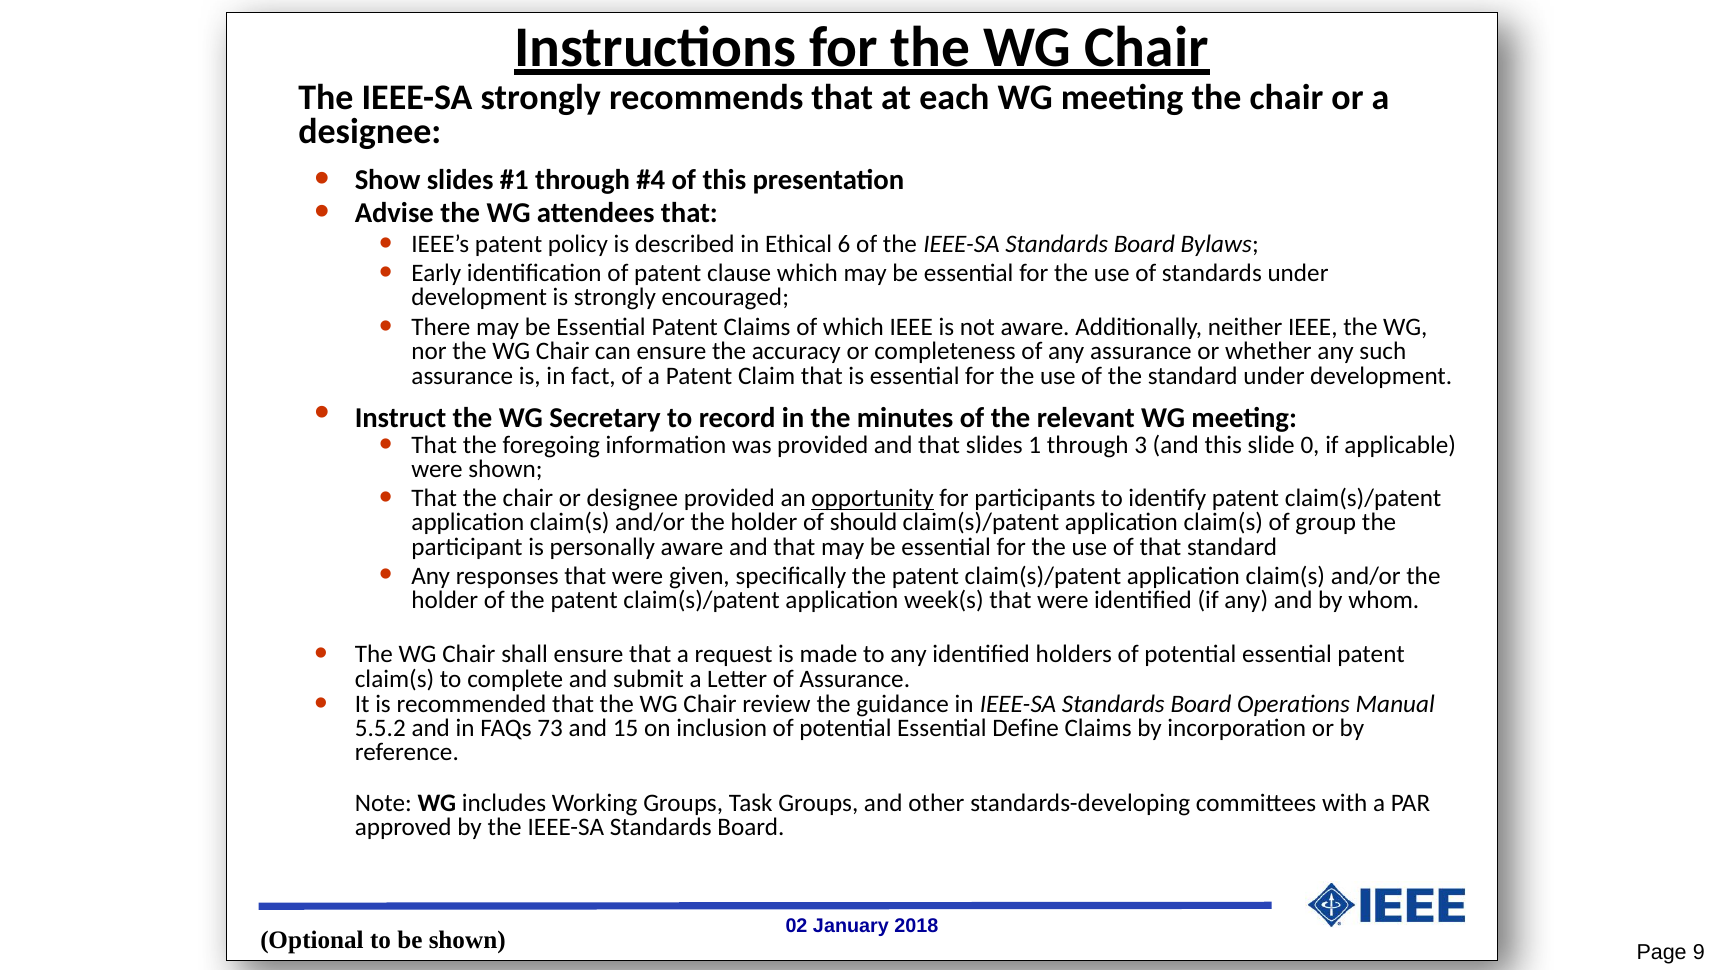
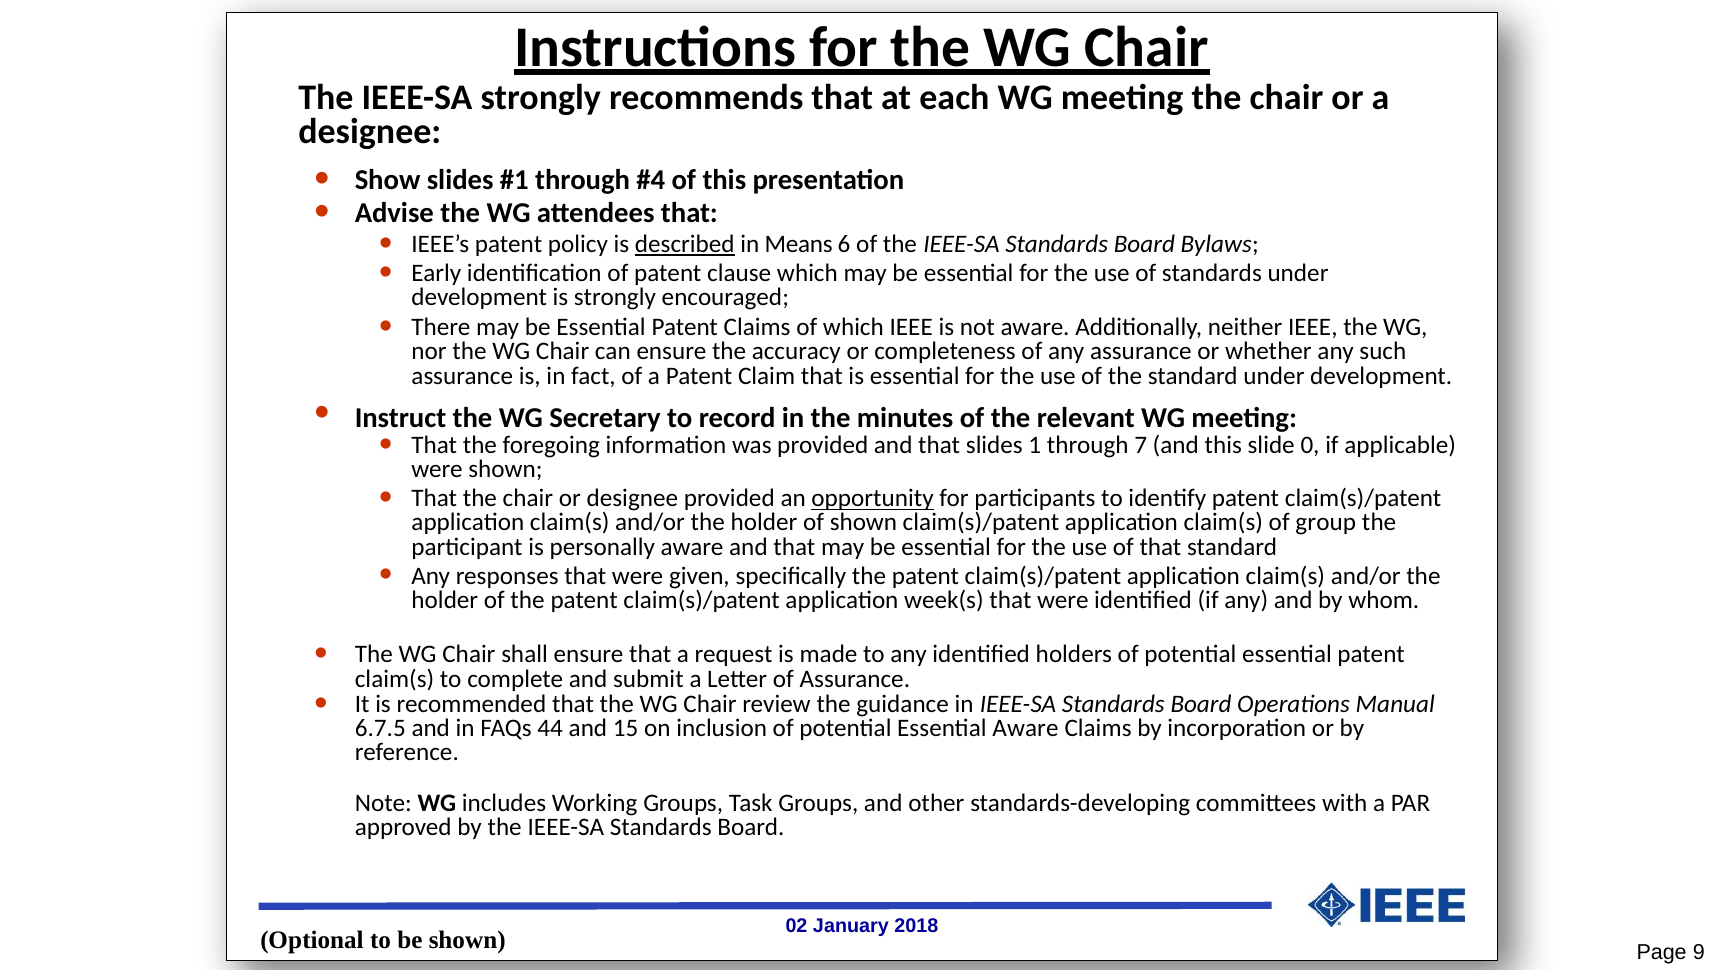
described underline: none -> present
Ethical: Ethical -> Means
3: 3 -> 7
of should: should -> shown
5.5.2: 5.5.2 -> 6.7.5
73: 73 -> 44
Essential Define: Define -> Aware
